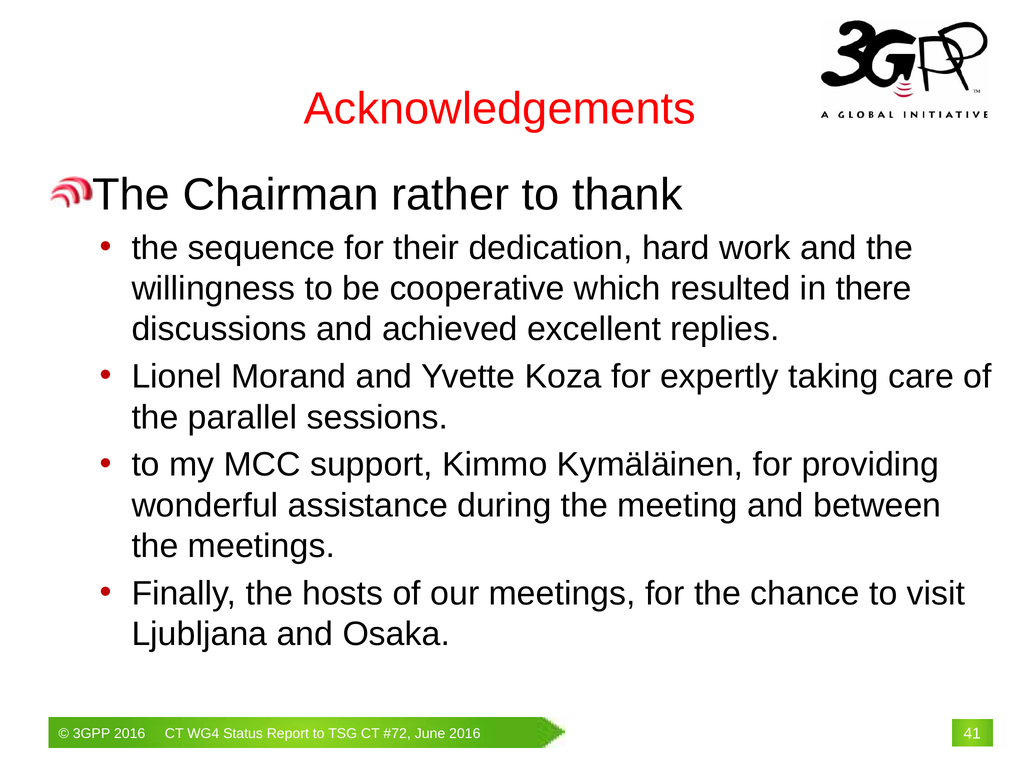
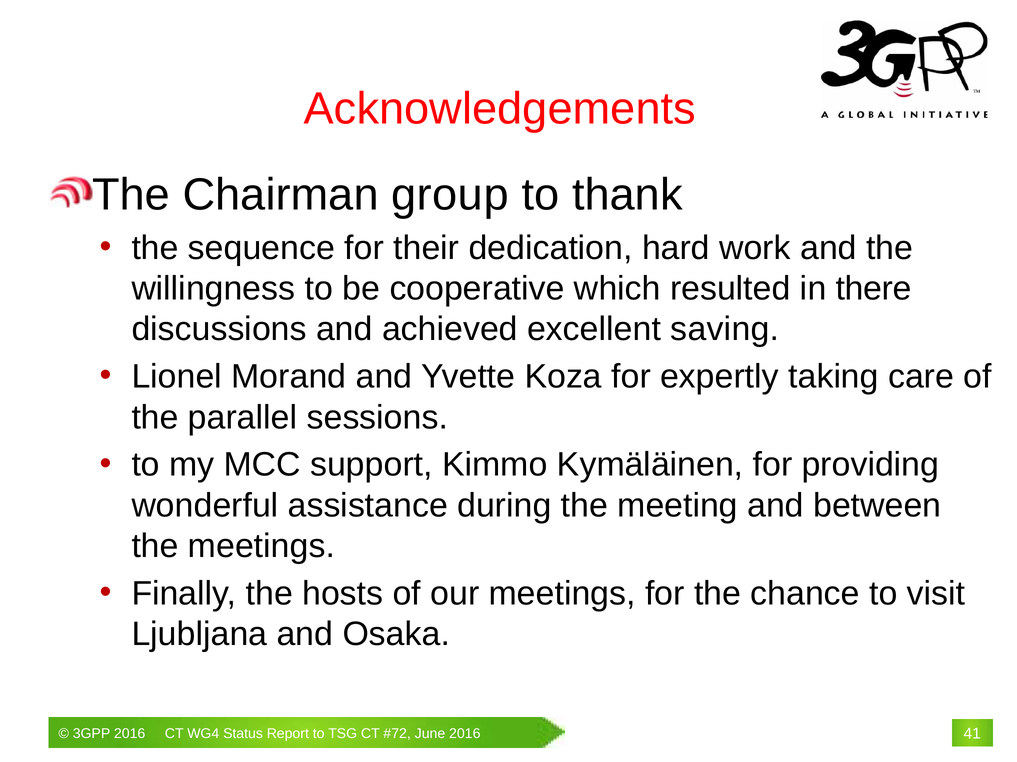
rather: rather -> group
replies: replies -> saving
